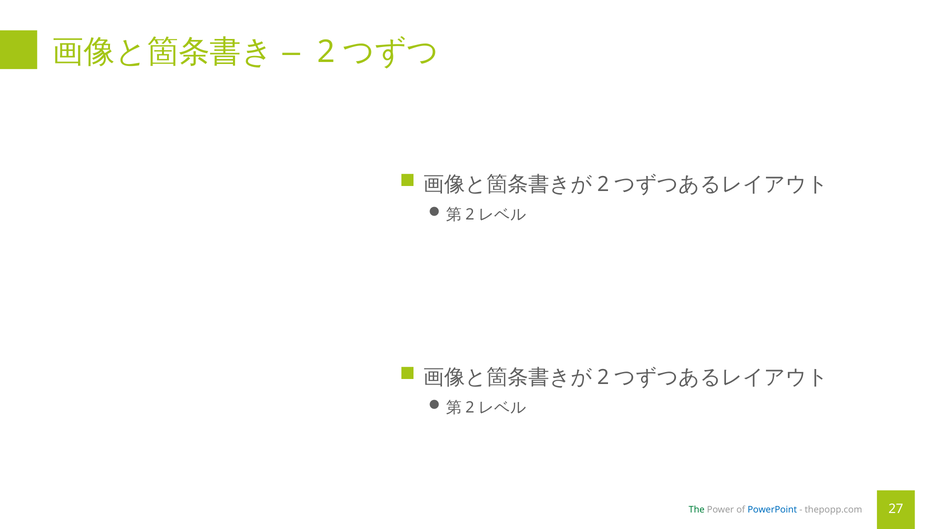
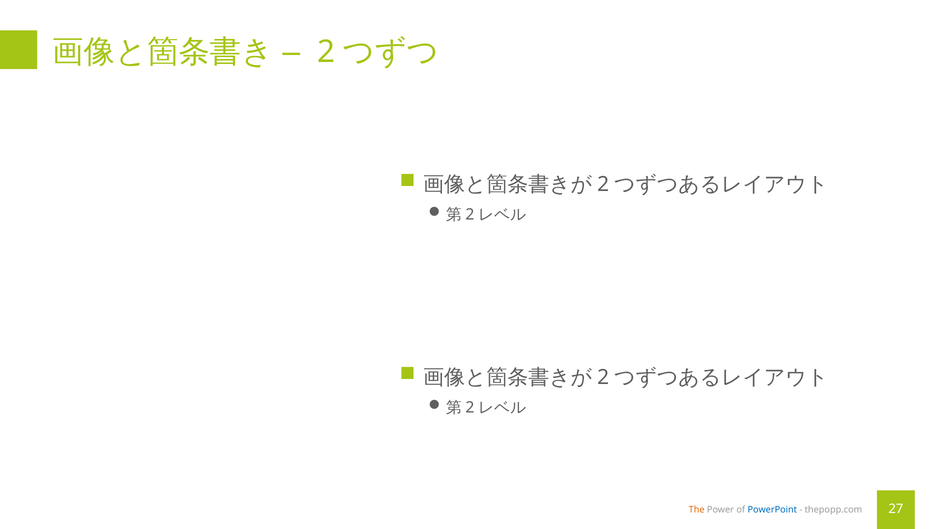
The colour: green -> orange
